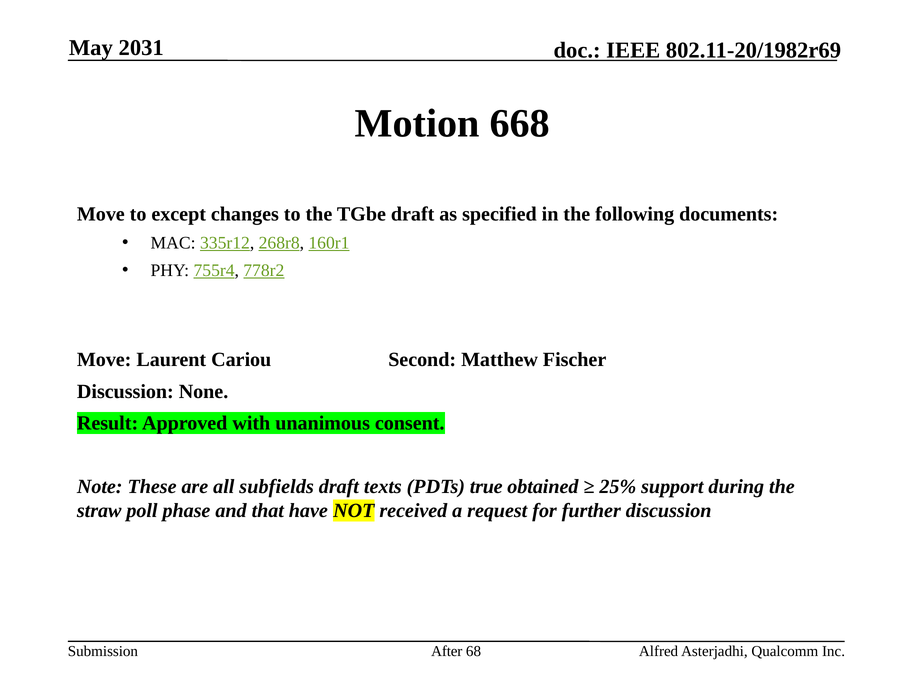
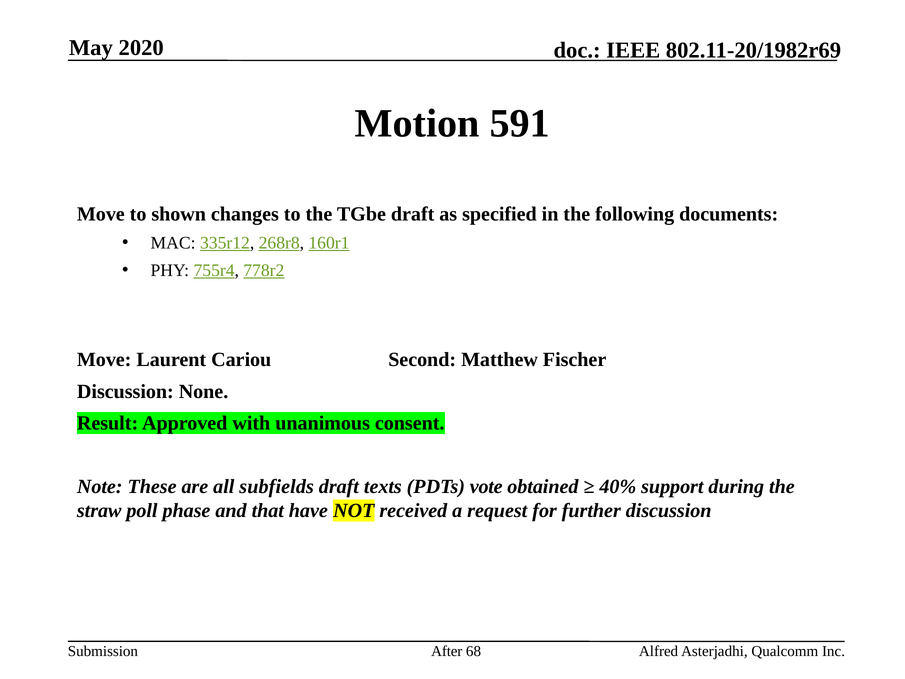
2031: 2031 -> 2020
668: 668 -> 591
except: except -> shown
true: true -> vote
25%: 25% -> 40%
